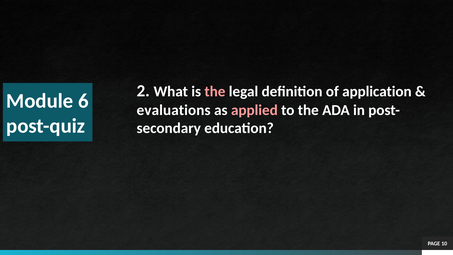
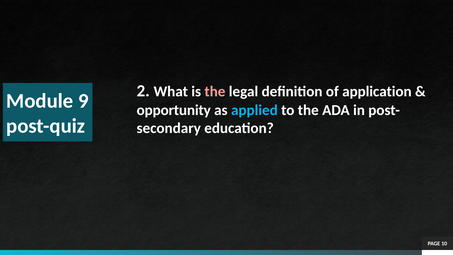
6: 6 -> 9
evaluations: evaluations -> opportunity
applied colour: pink -> light blue
